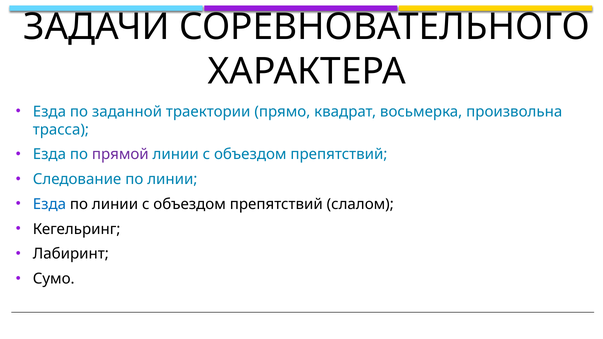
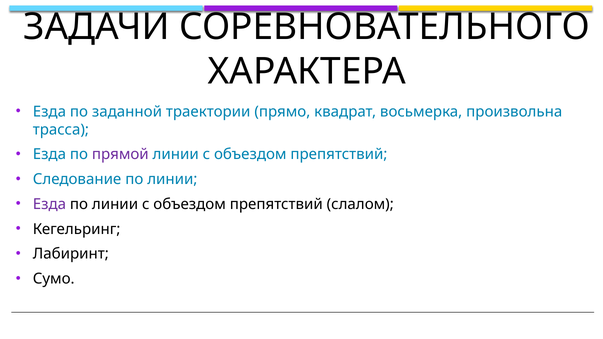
Езда at (49, 204) colour: blue -> purple
